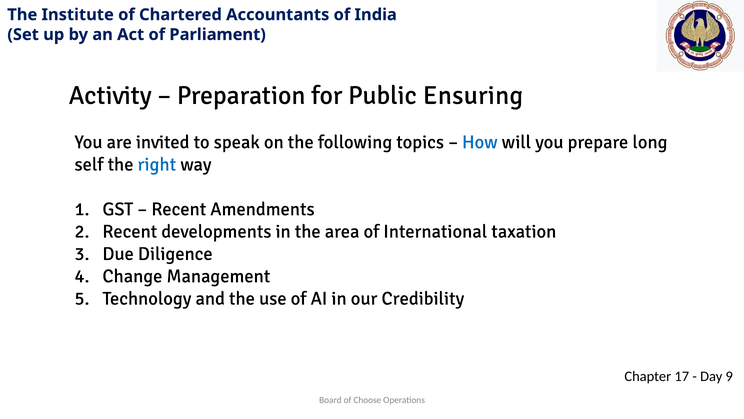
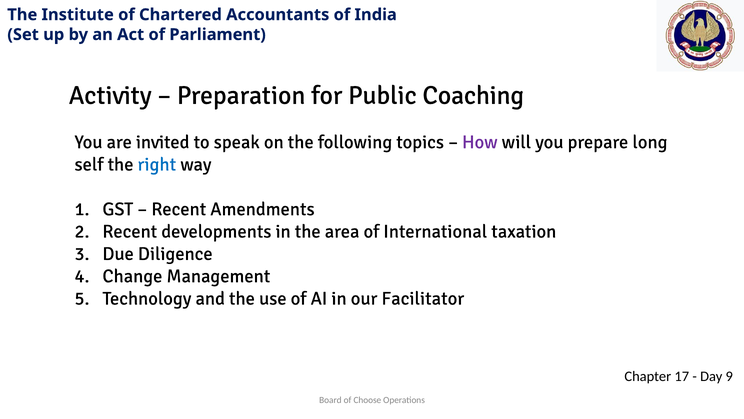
Ensuring: Ensuring -> Coaching
How colour: blue -> purple
Credibility: Credibility -> Facilitator
